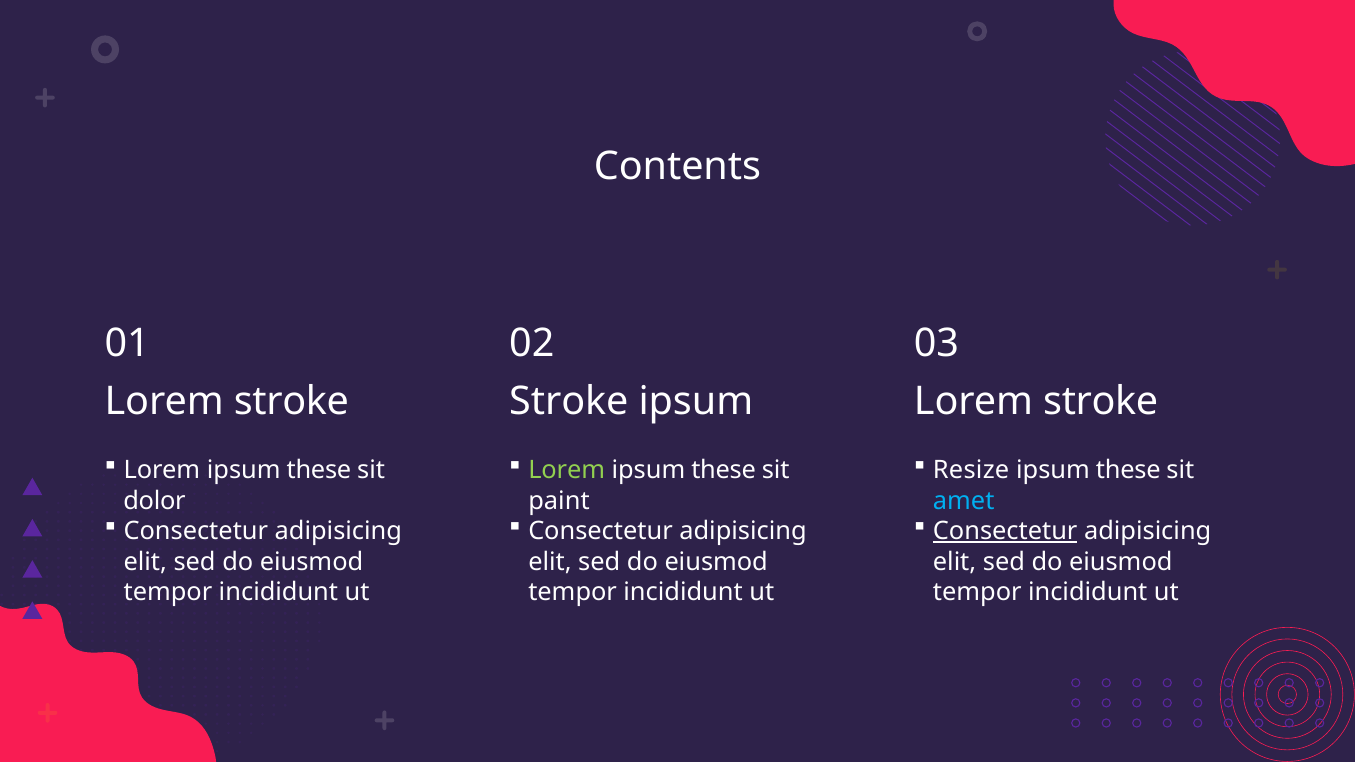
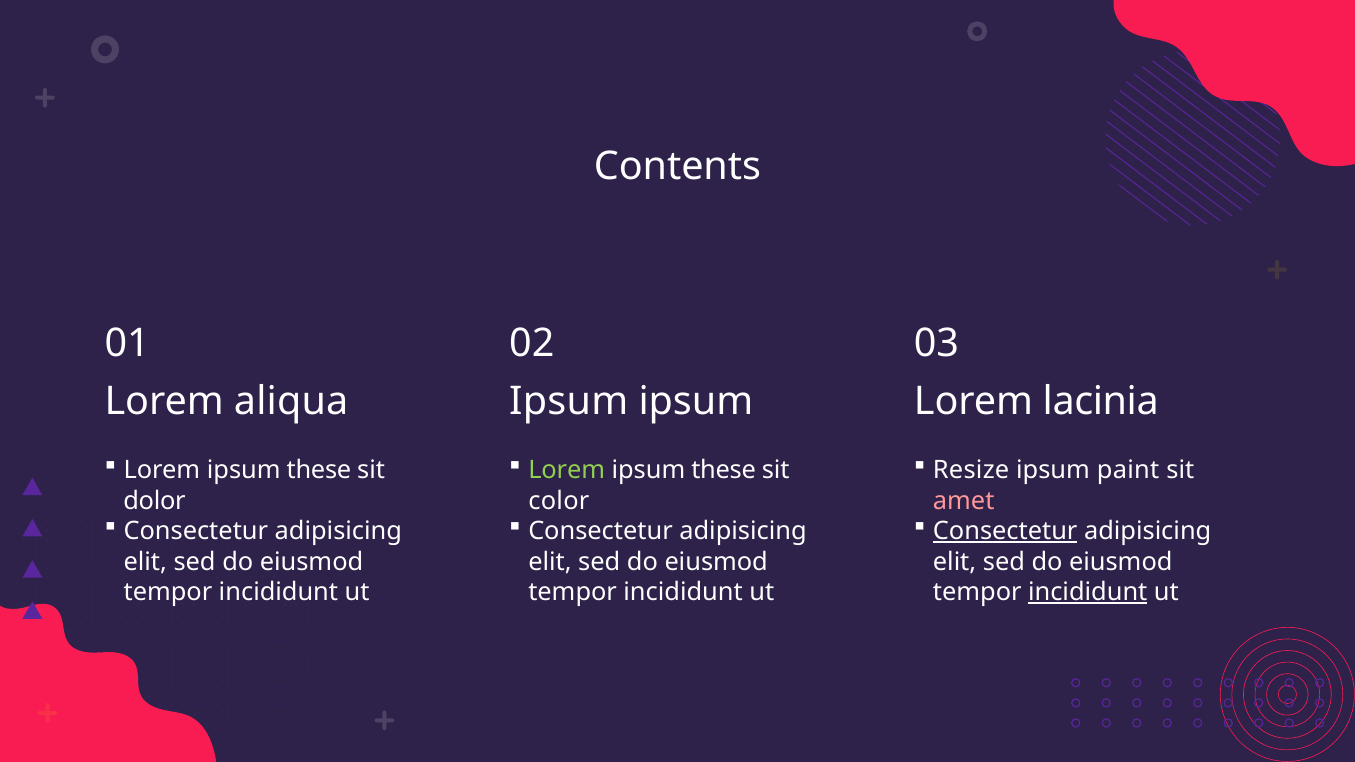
stroke at (291, 402): stroke -> aliqua
Stroke at (569, 402): Stroke -> Ipsum
stroke at (1101, 402): stroke -> lacinia
these at (1128, 470): these -> paint
paint: paint -> color
amet colour: light blue -> pink
incididunt at (1088, 592) underline: none -> present
